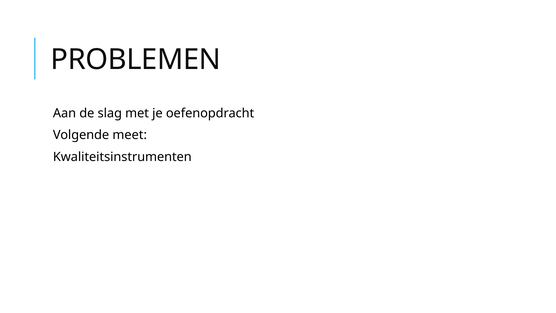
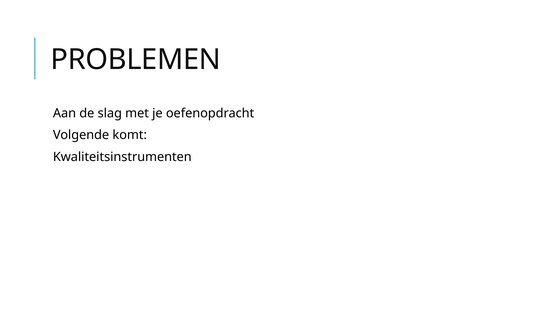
meet: meet -> komt
